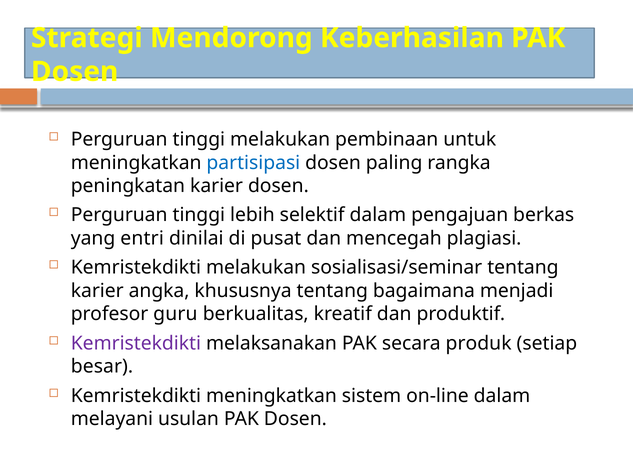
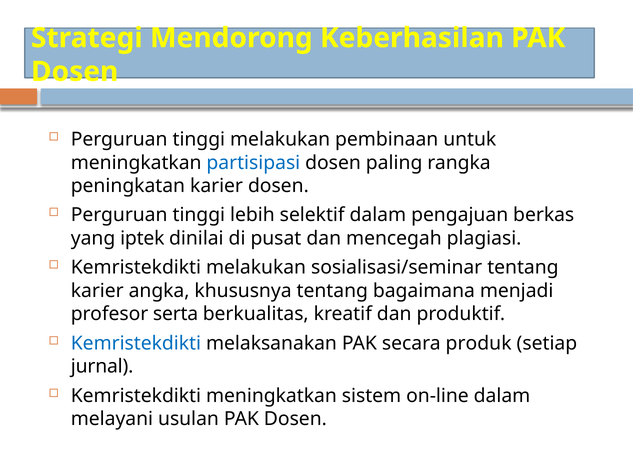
entri: entri -> iptek
guru: guru -> serta
Kemristekdikti at (136, 344) colour: purple -> blue
besar: besar -> jurnal
